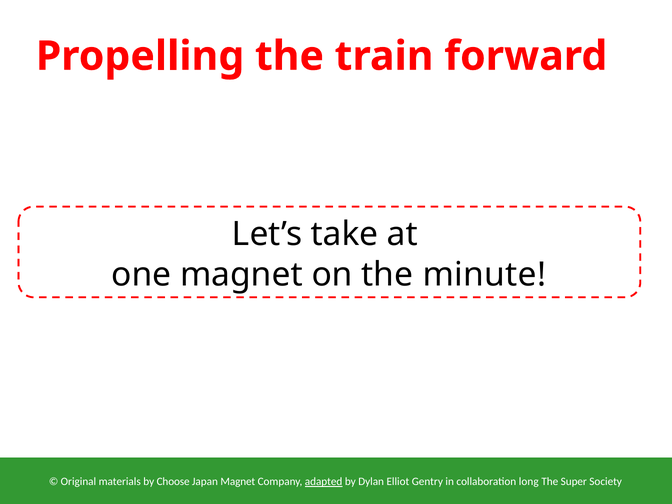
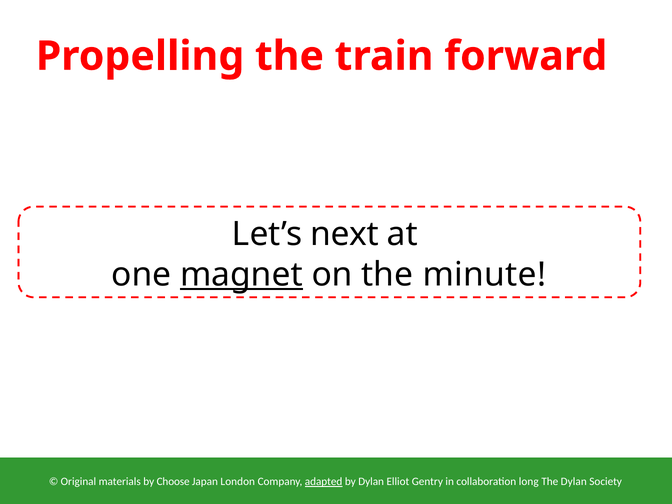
take: take -> next
magnet at (241, 274) underline: none -> present
Japan Magnet: Magnet -> London
The Super: Super -> Dylan
